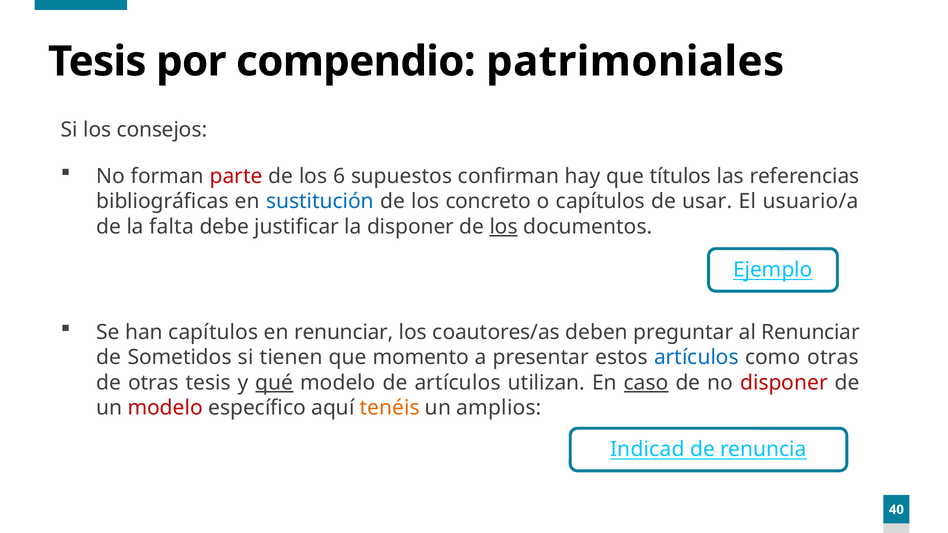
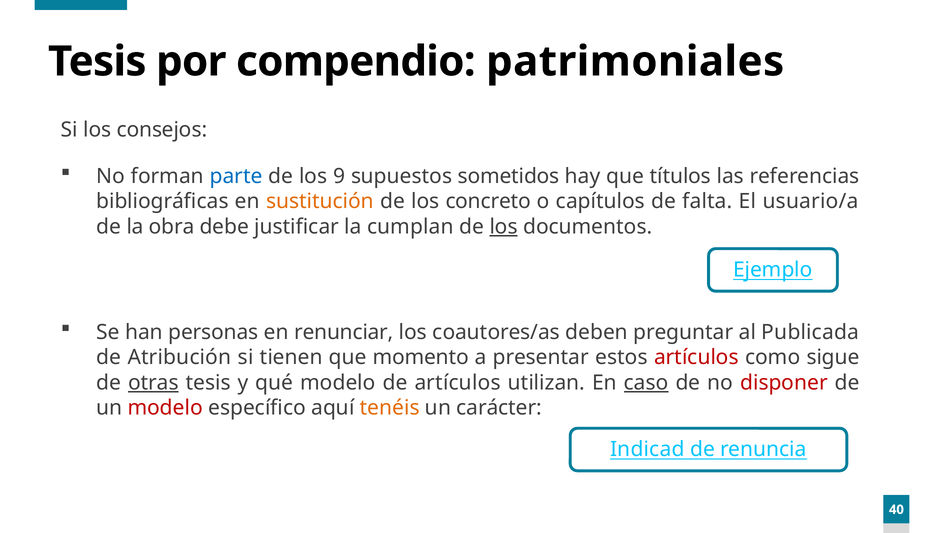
parte colour: red -> blue
6: 6 -> 9
confirman: confirman -> sometidos
sustitución colour: blue -> orange
usar: usar -> falta
falta: falta -> obra
la disponer: disponer -> cumplan
han capítulos: capítulos -> personas
al Renunciar: Renunciar -> Publicada
Sometidos: Sometidos -> Atribución
artículos at (696, 358) colour: blue -> red
como otras: otras -> sigue
otras at (153, 383) underline: none -> present
qué underline: present -> none
amplios: amplios -> carácter
